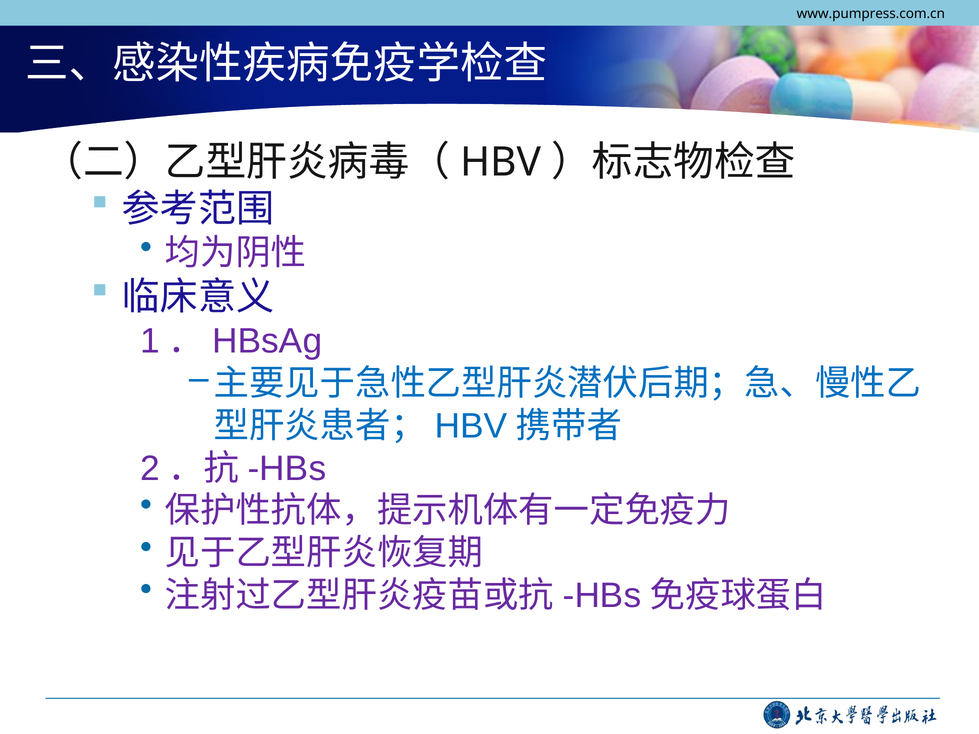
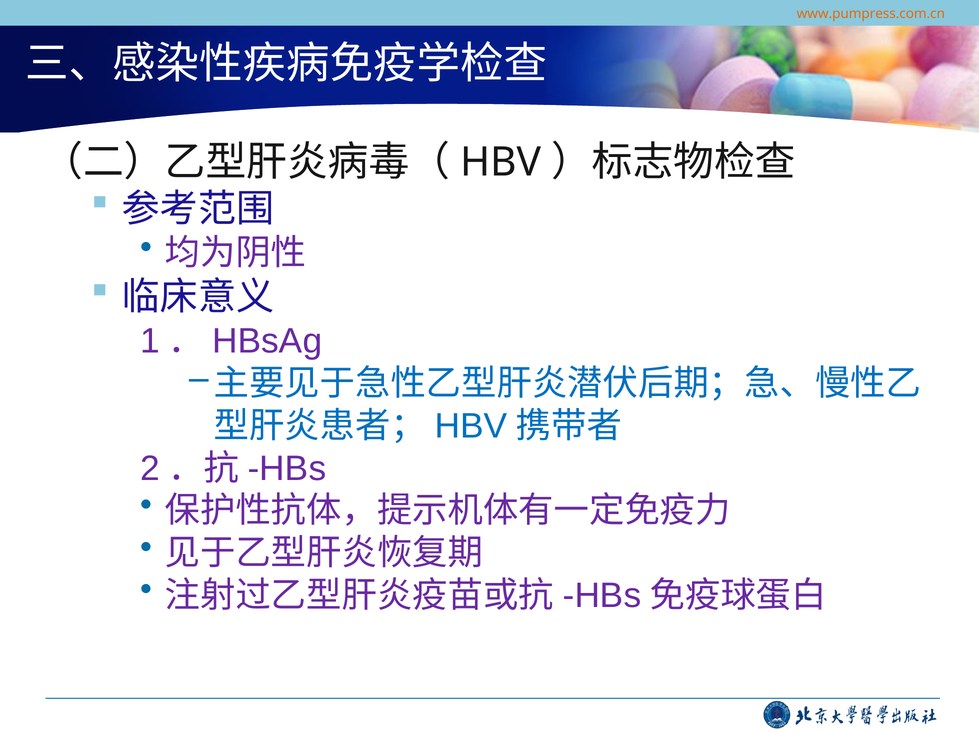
www.pumpress.com.cn colour: black -> orange
